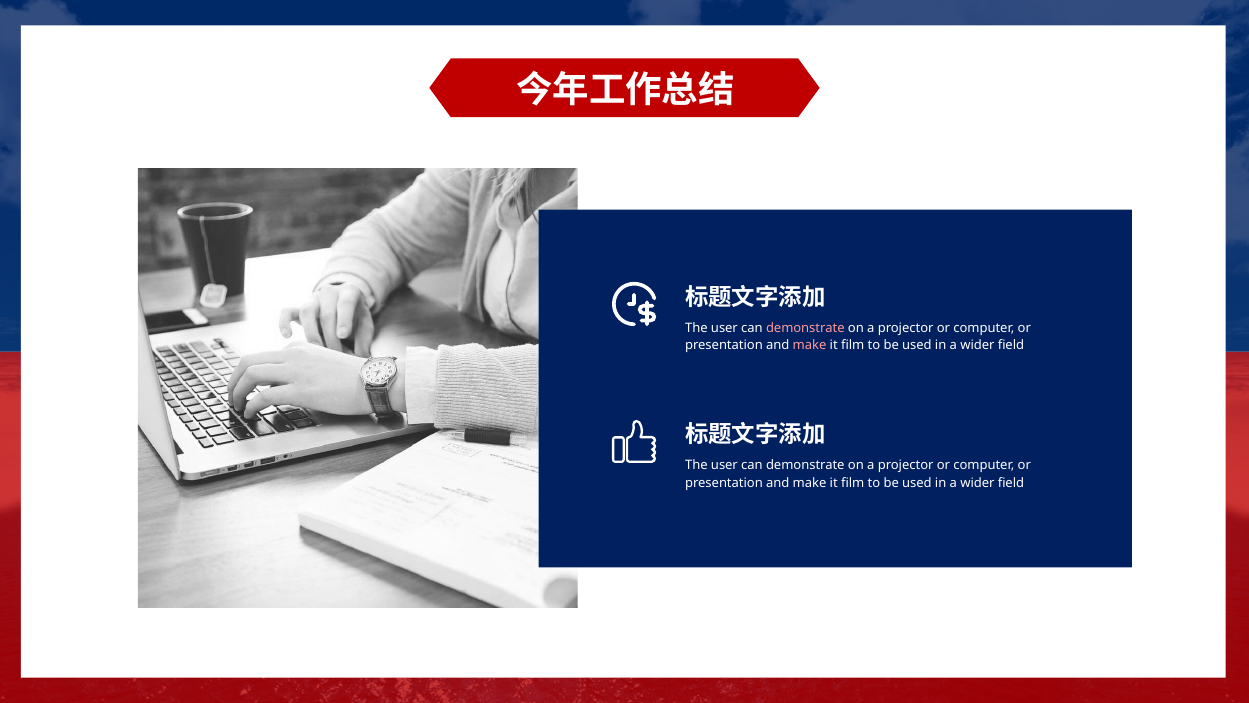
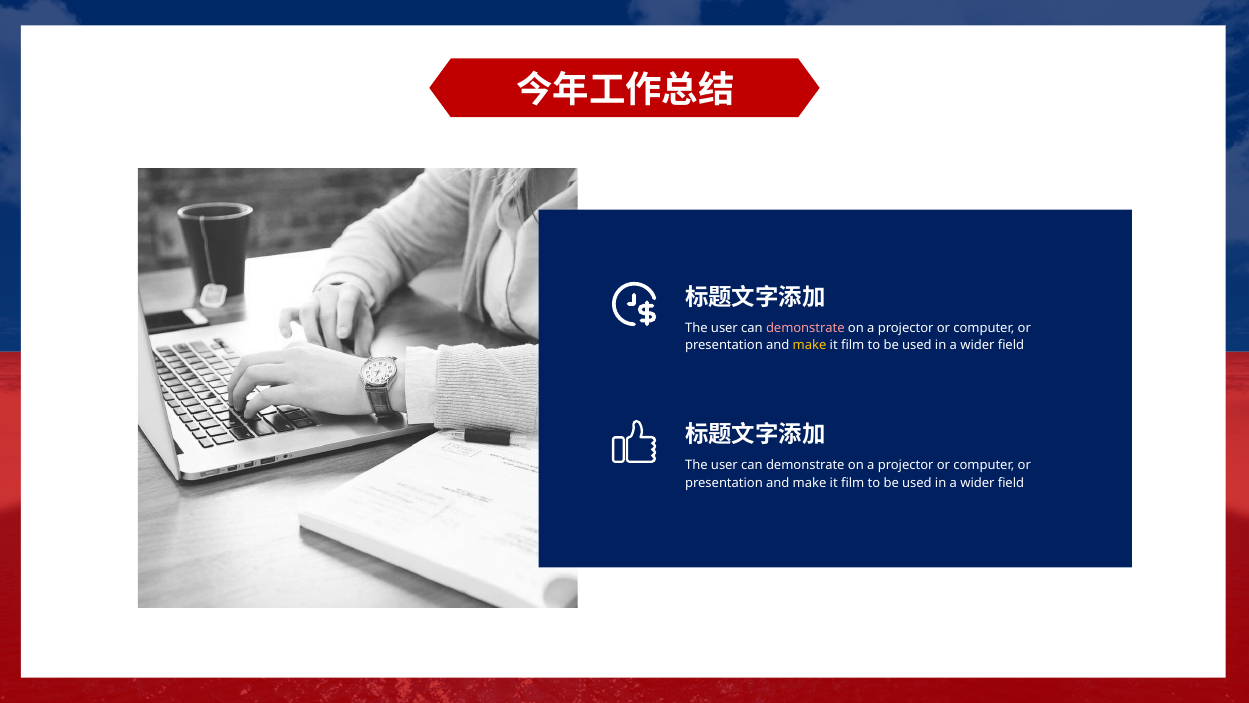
make at (810, 345) colour: pink -> yellow
